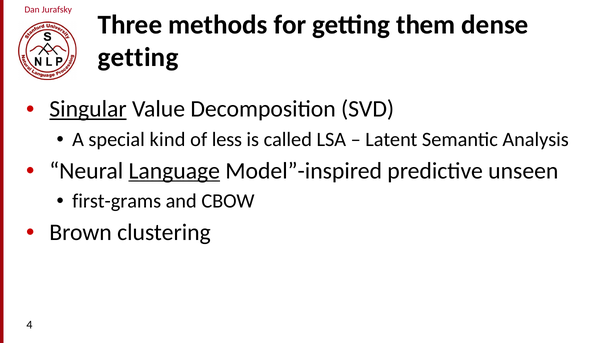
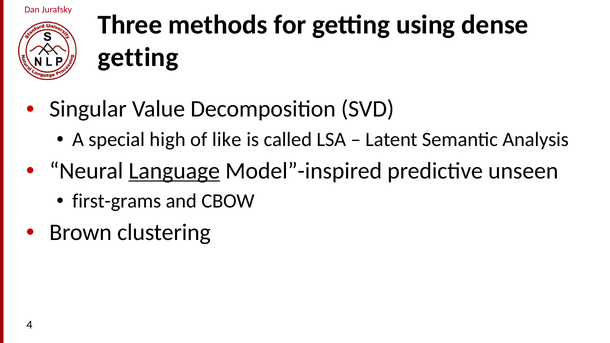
them: them -> using
Singular underline: present -> none
kind: kind -> high
less: less -> like
